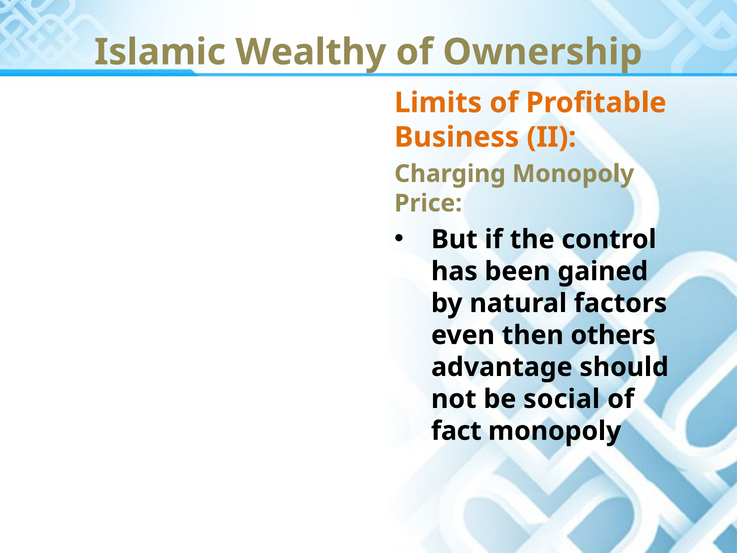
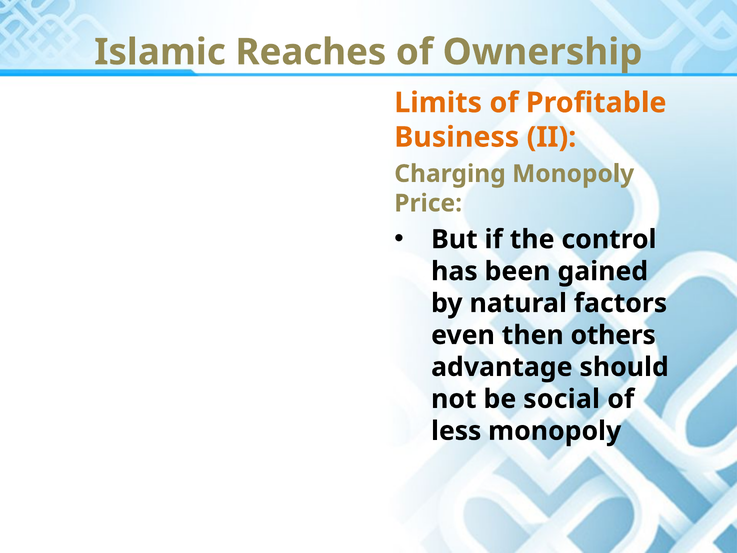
Wealthy: Wealthy -> Reaches
fact: fact -> less
